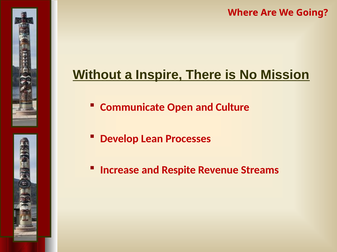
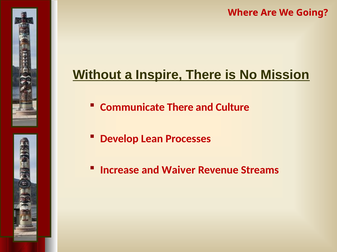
Communicate Open: Open -> There
Respite: Respite -> Waiver
